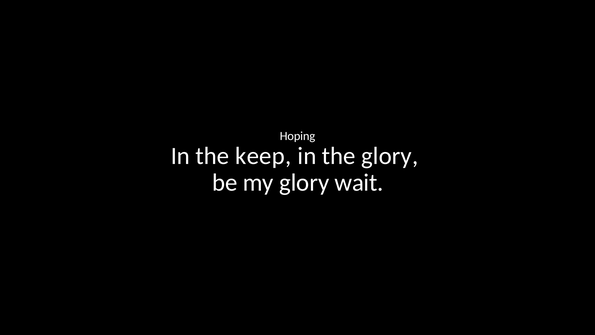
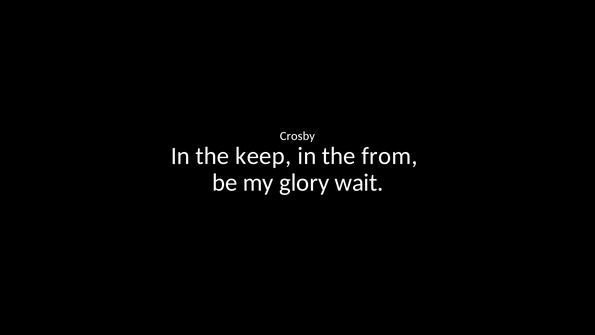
Hoping: Hoping -> Crosby
the glory: glory -> from
